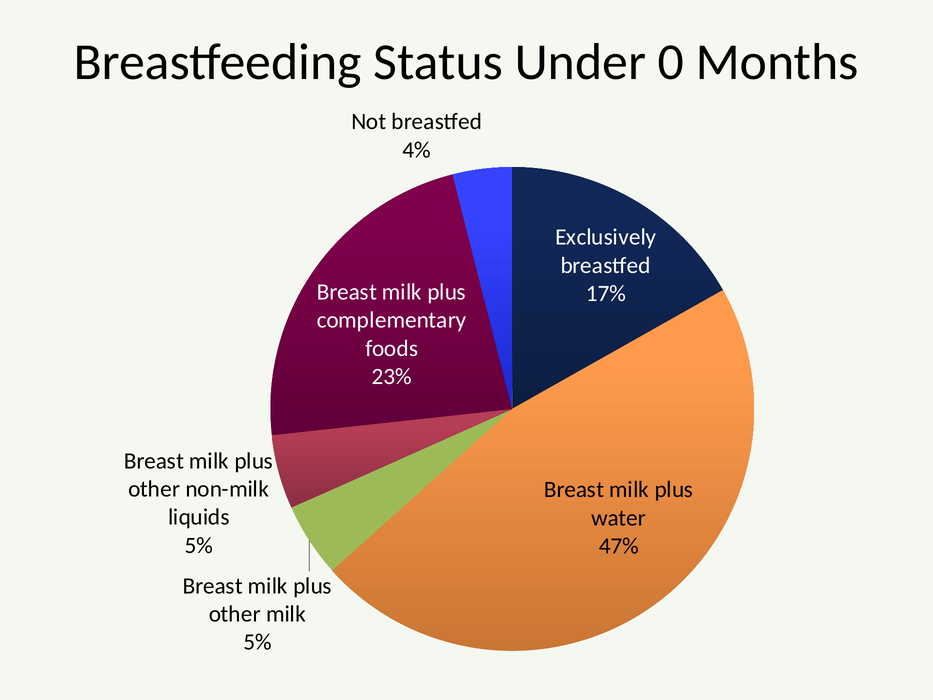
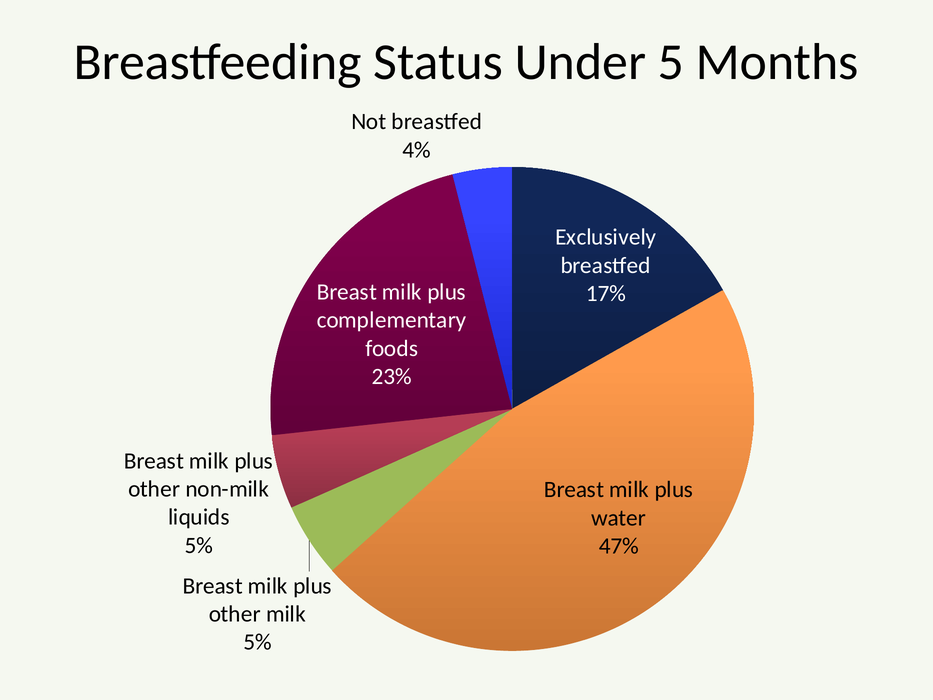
0: 0 -> 5
